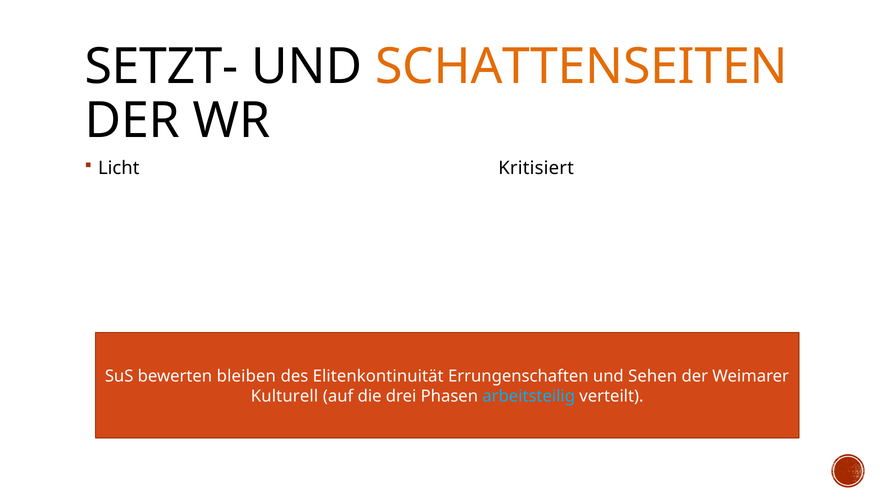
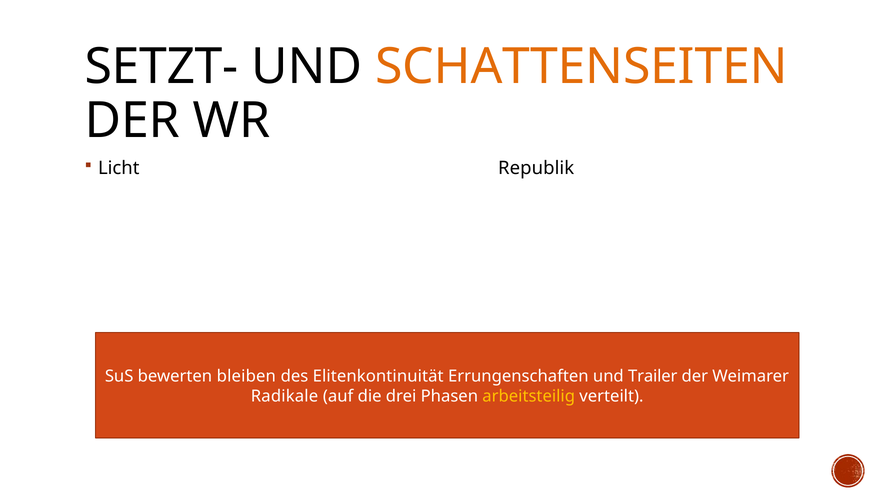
Kritisiert: Kritisiert -> Republik
Sehen: Sehen -> Trailer
Kulturell: Kulturell -> Radikale
arbeitsteilig colour: light blue -> yellow
